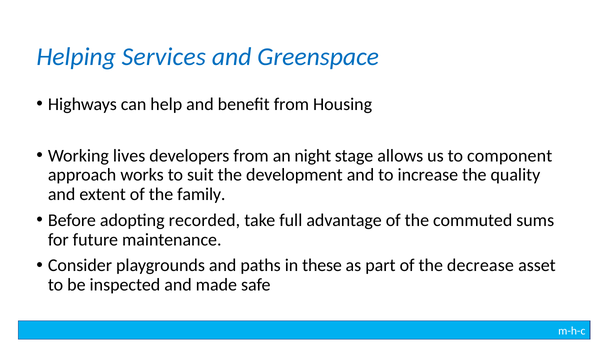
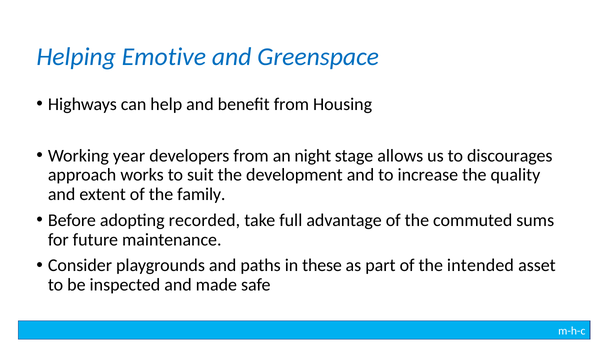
Services: Services -> Emotive
lives: lives -> year
component: component -> discourages
decrease: decrease -> intended
